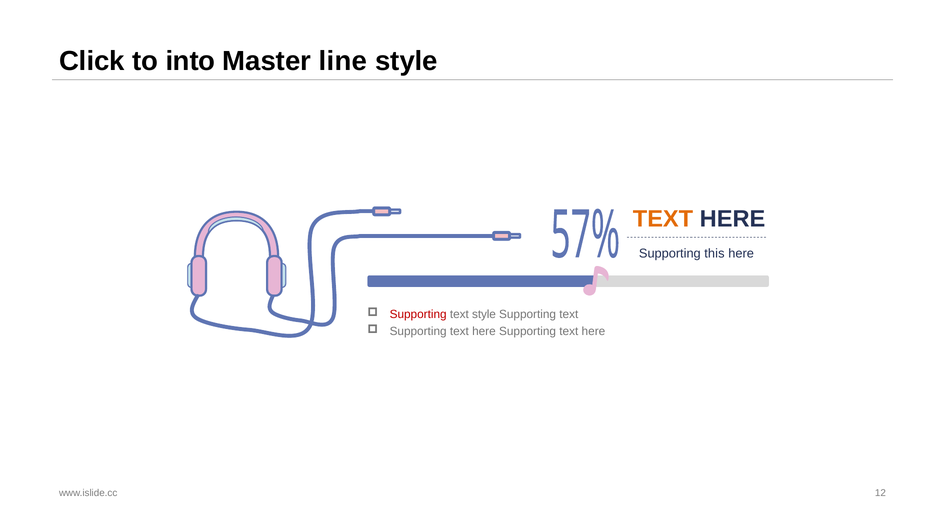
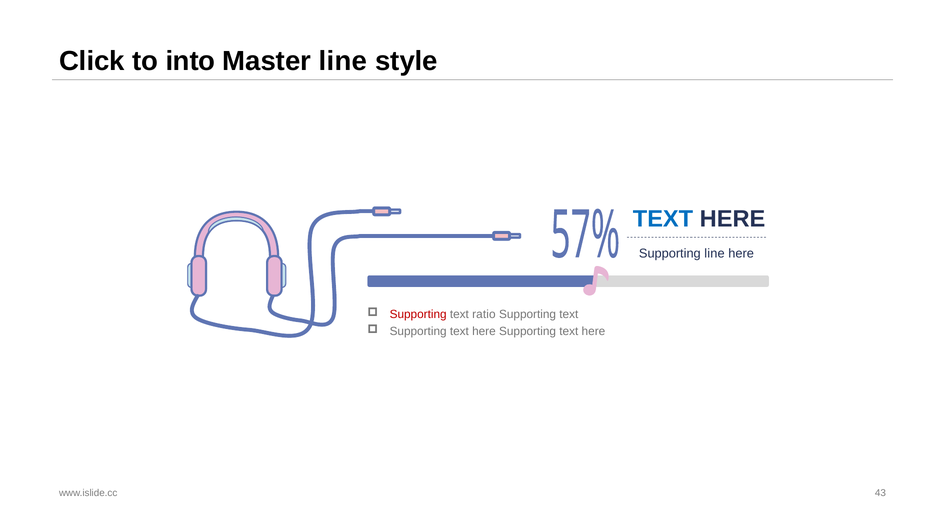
TEXT at (663, 219) colour: orange -> blue
Supporting this: this -> line
text style: style -> ratio
12: 12 -> 43
